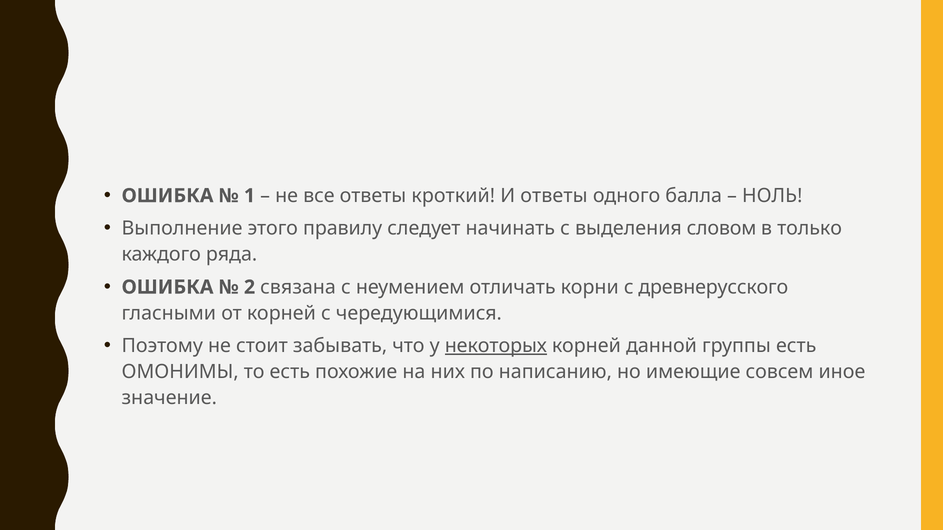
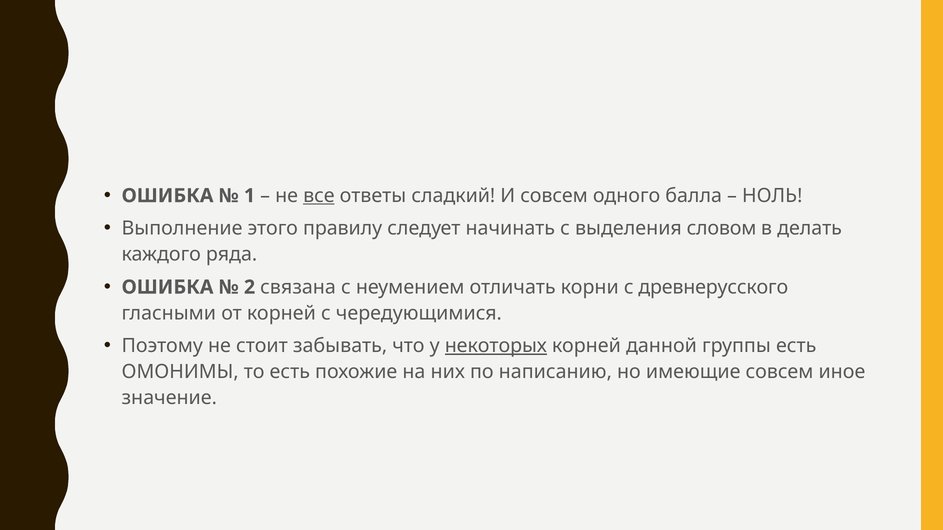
все underline: none -> present
кроткий: кроткий -> сладкий
И ответы: ответы -> совсем
только: только -> делать
